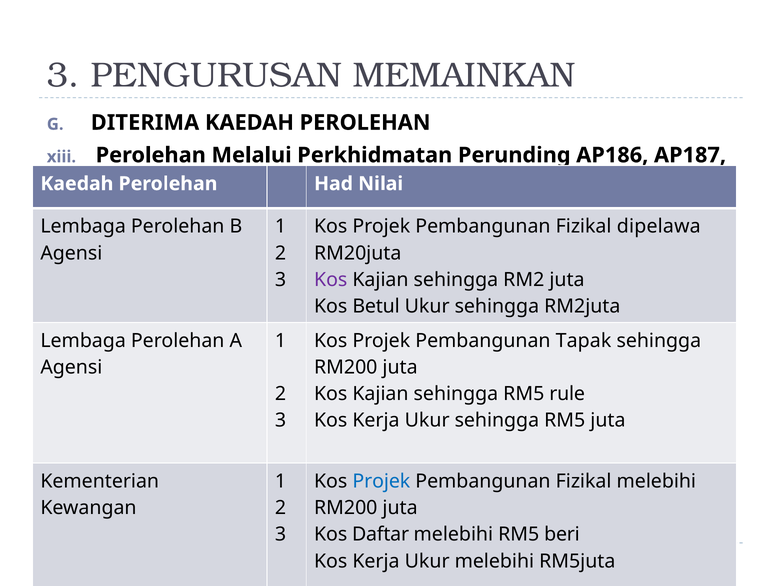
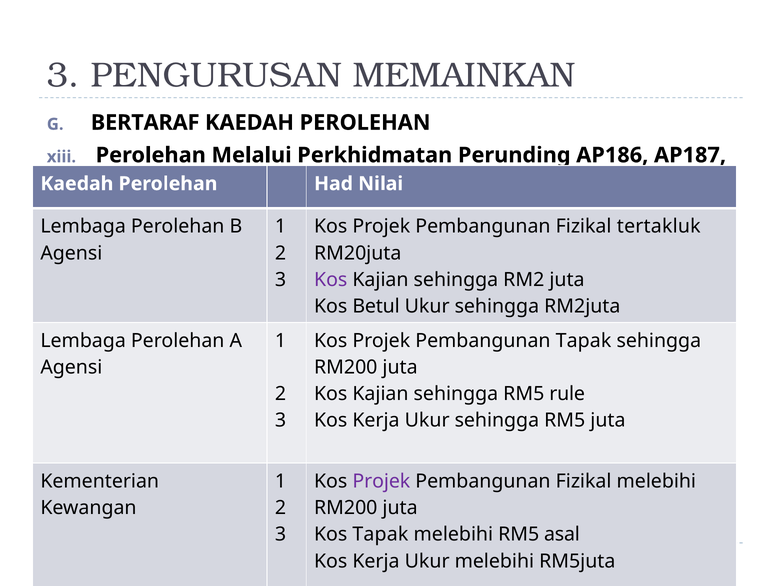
DITERIMA: DITERIMA -> BERTARAF
dipelawa: dipelawa -> tertakluk
Projek at (381, 482) colour: blue -> purple
Kos Daftar: Daftar -> Tapak
beri: beri -> asal
